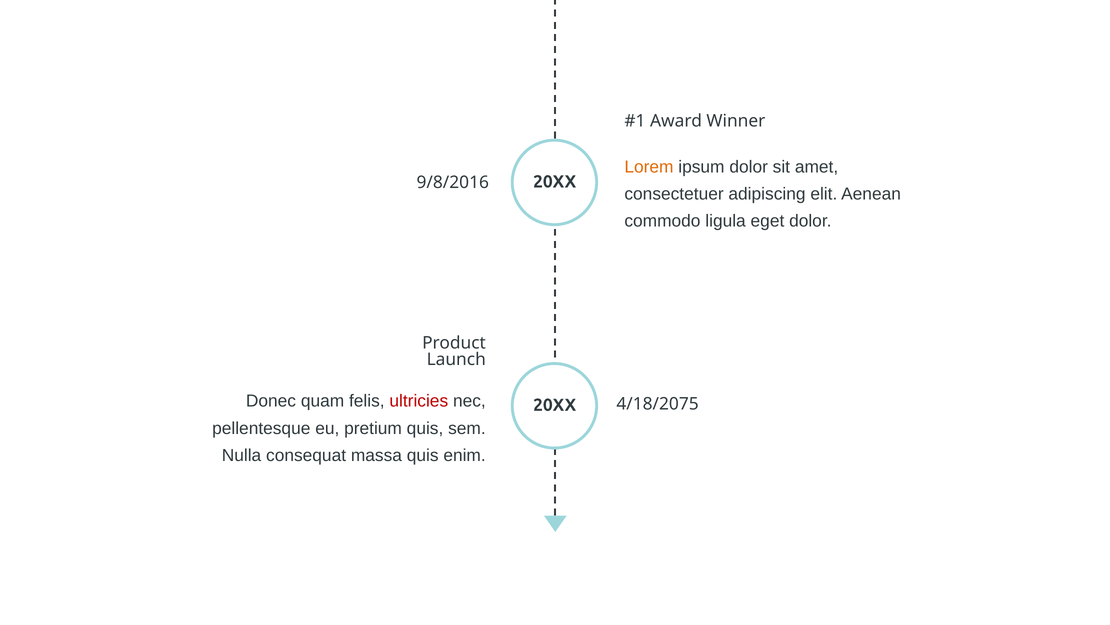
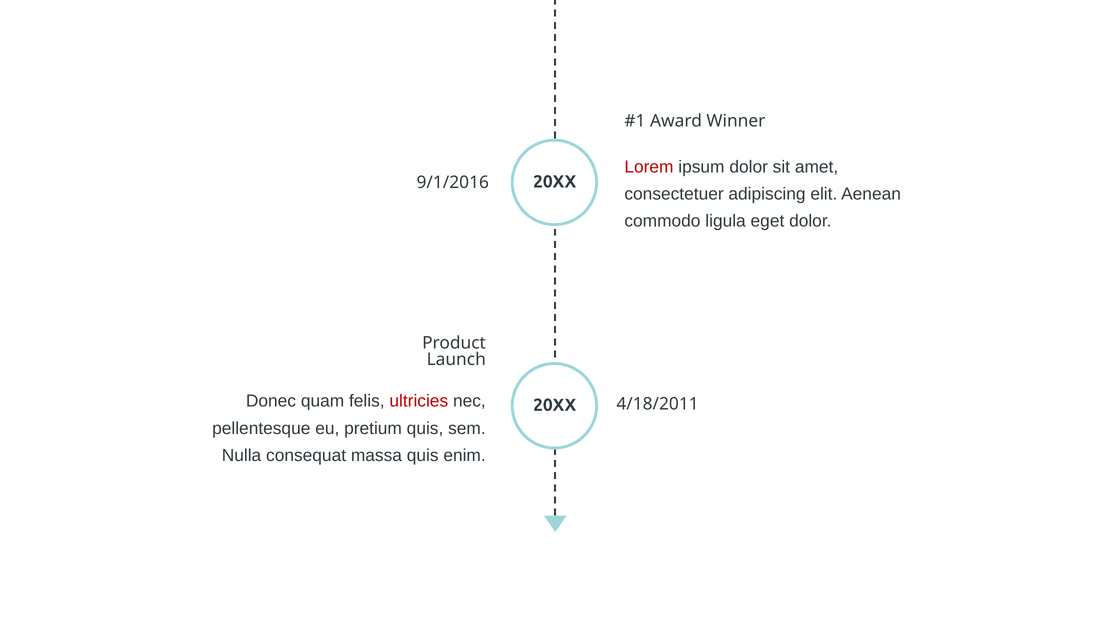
Lorem colour: orange -> red
9/8/2016: 9/8/2016 -> 9/1/2016
4/18/2075: 4/18/2075 -> 4/18/2011
